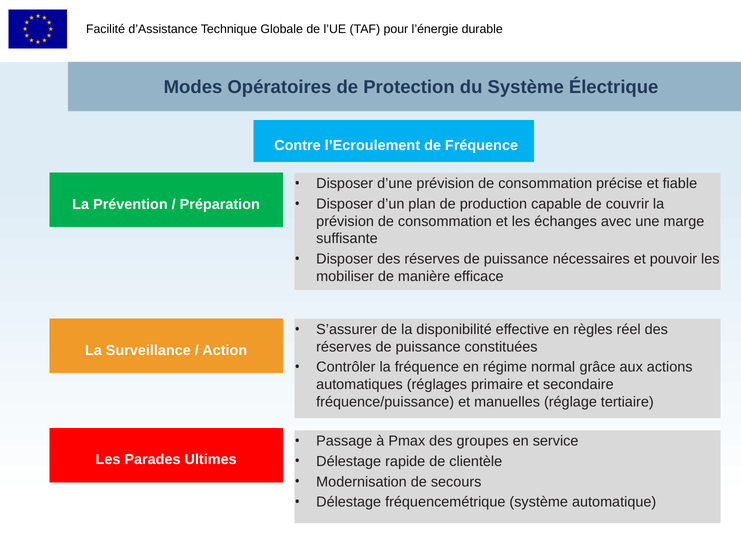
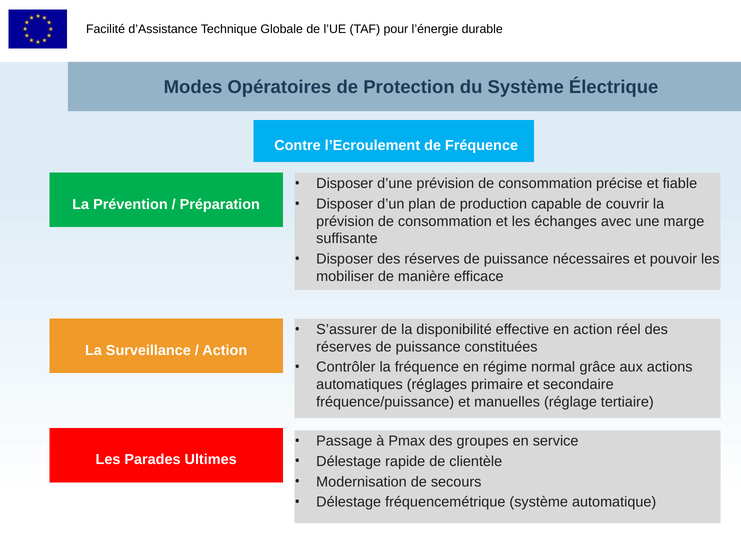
en règles: règles -> action
